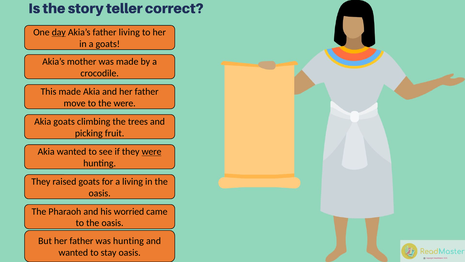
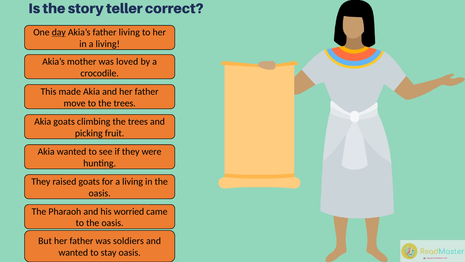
in a goats: goats -> living
was made: made -> loved
to the were: were -> trees
were at (152, 151) underline: present -> none
was hunting: hunting -> soldiers
